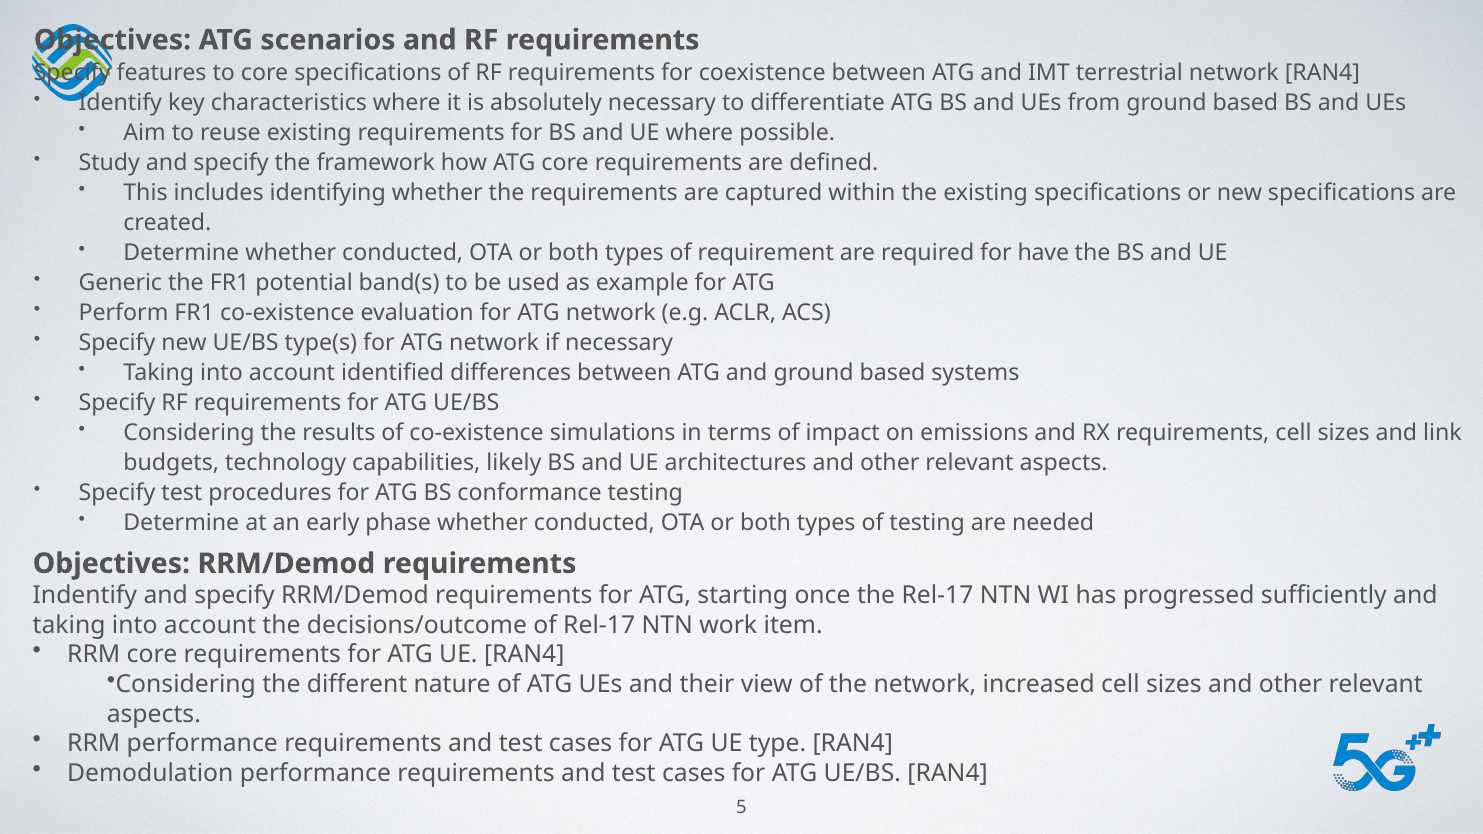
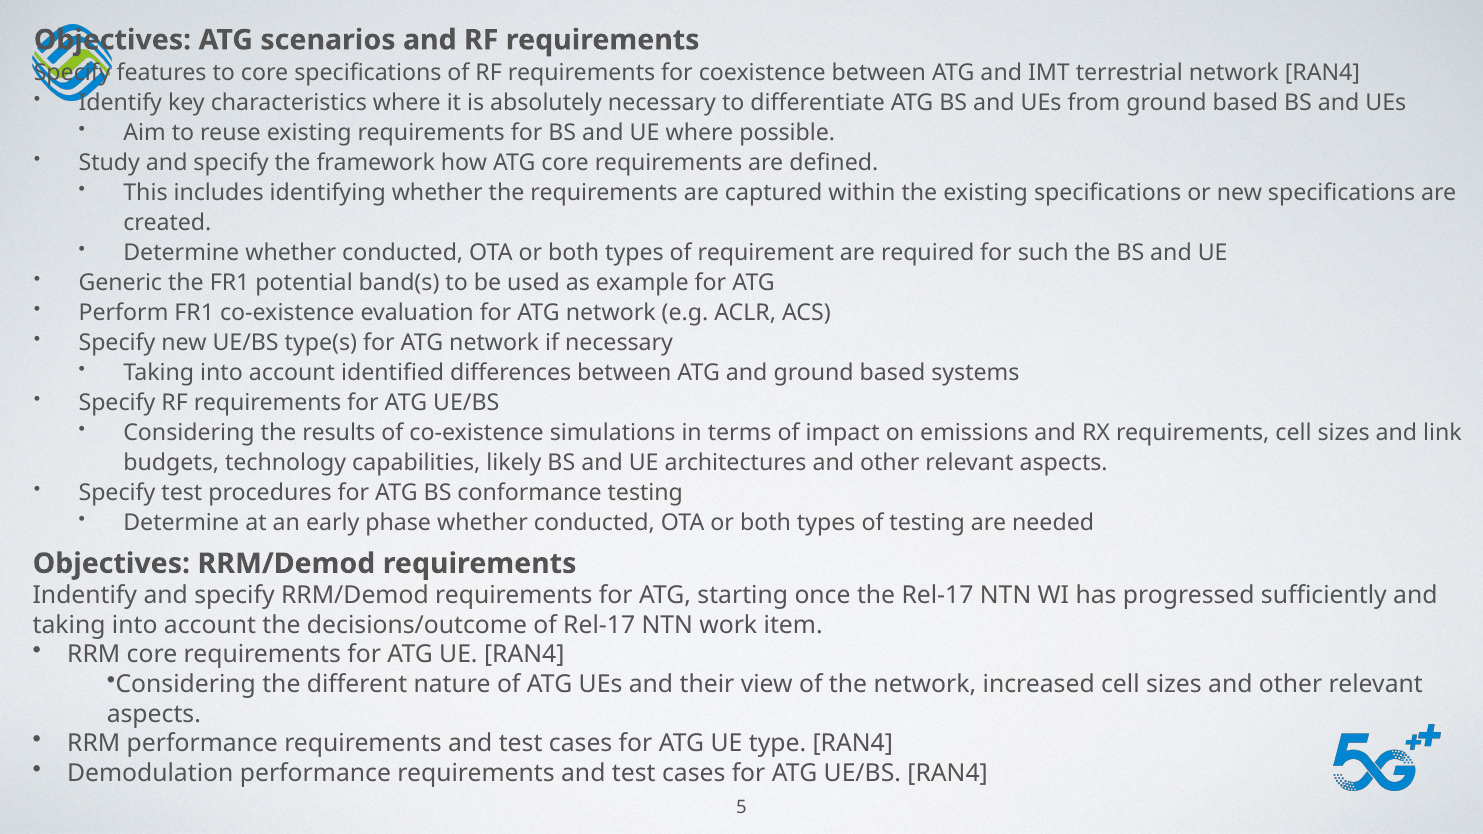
have: have -> such
